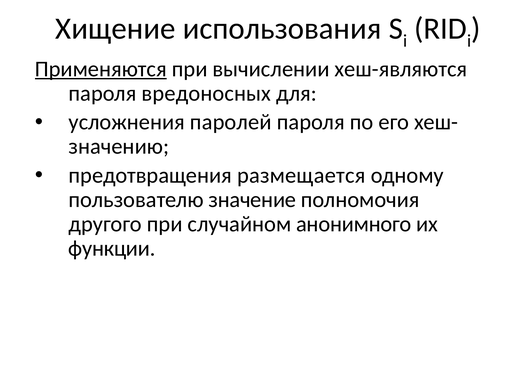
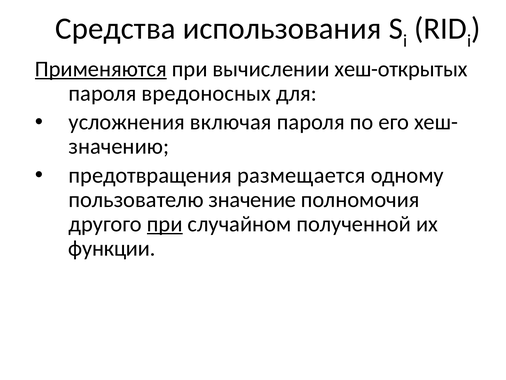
Хищение: Хищение -> Средства
хеш-являются: хеш-являются -> хеш-открытых
паролей: паролей -> включая
при at (165, 224) underline: none -> present
анонимного: анонимного -> полученной
